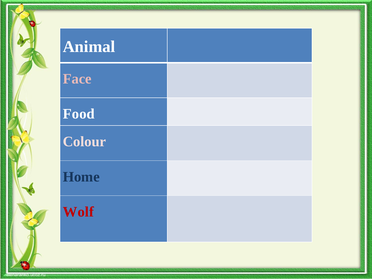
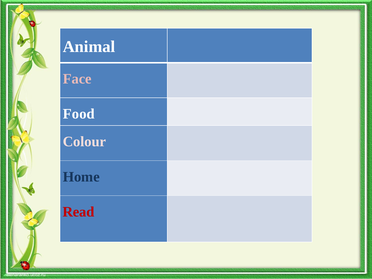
Wolf: Wolf -> Read
